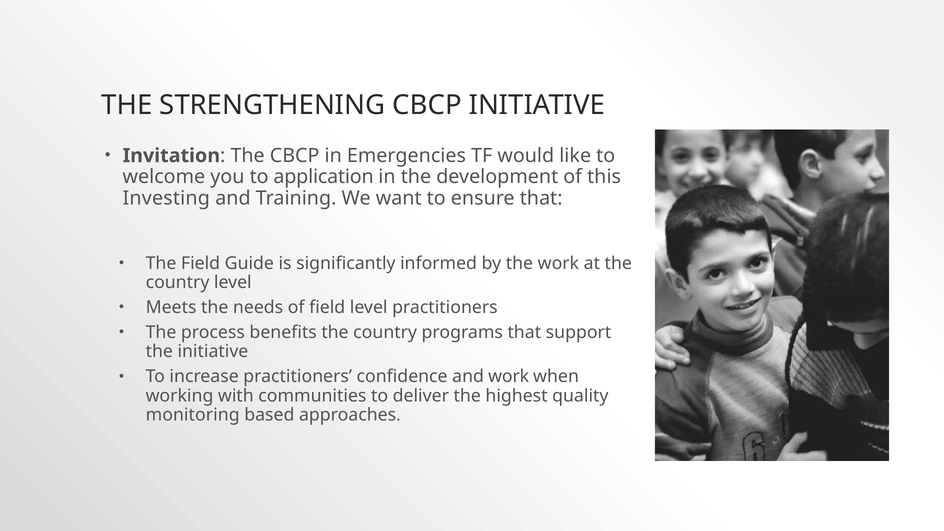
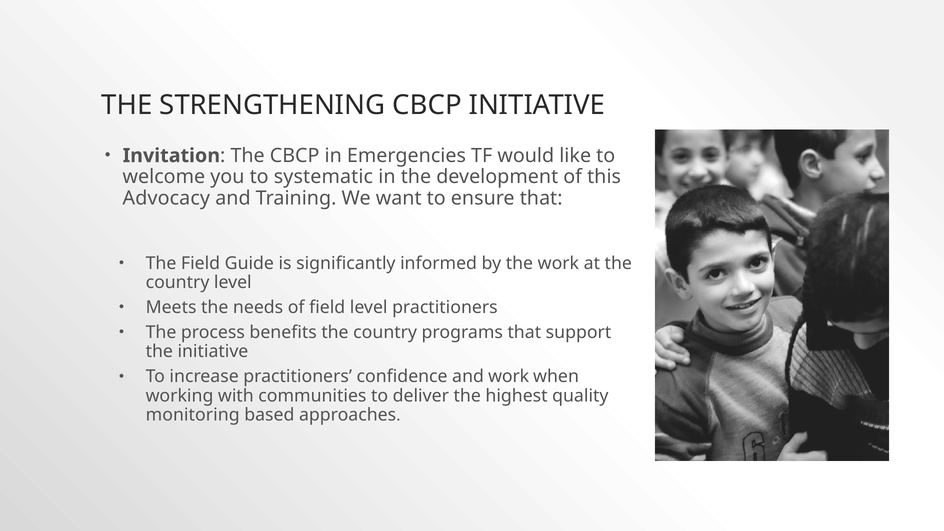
application: application -> systematic
Investing: Investing -> Advocacy
